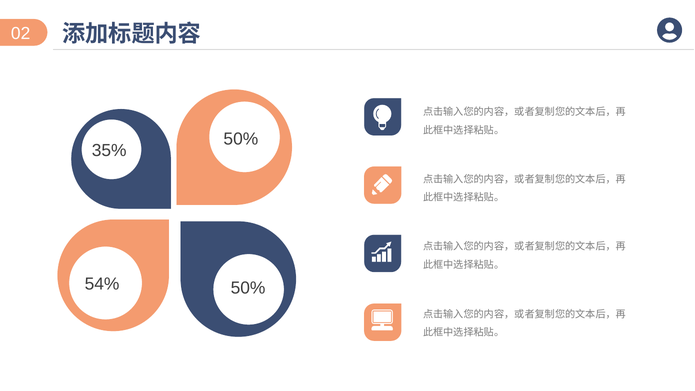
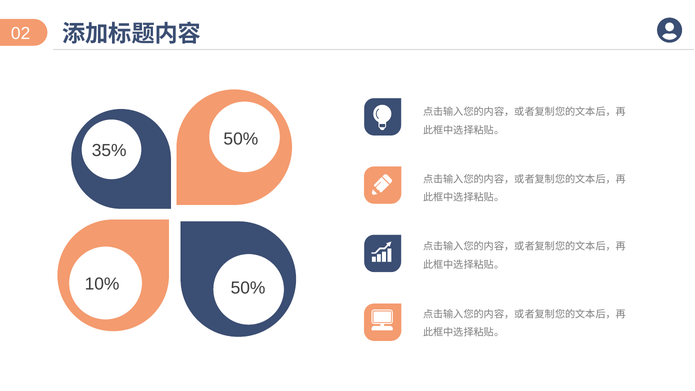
54%: 54% -> 10%
